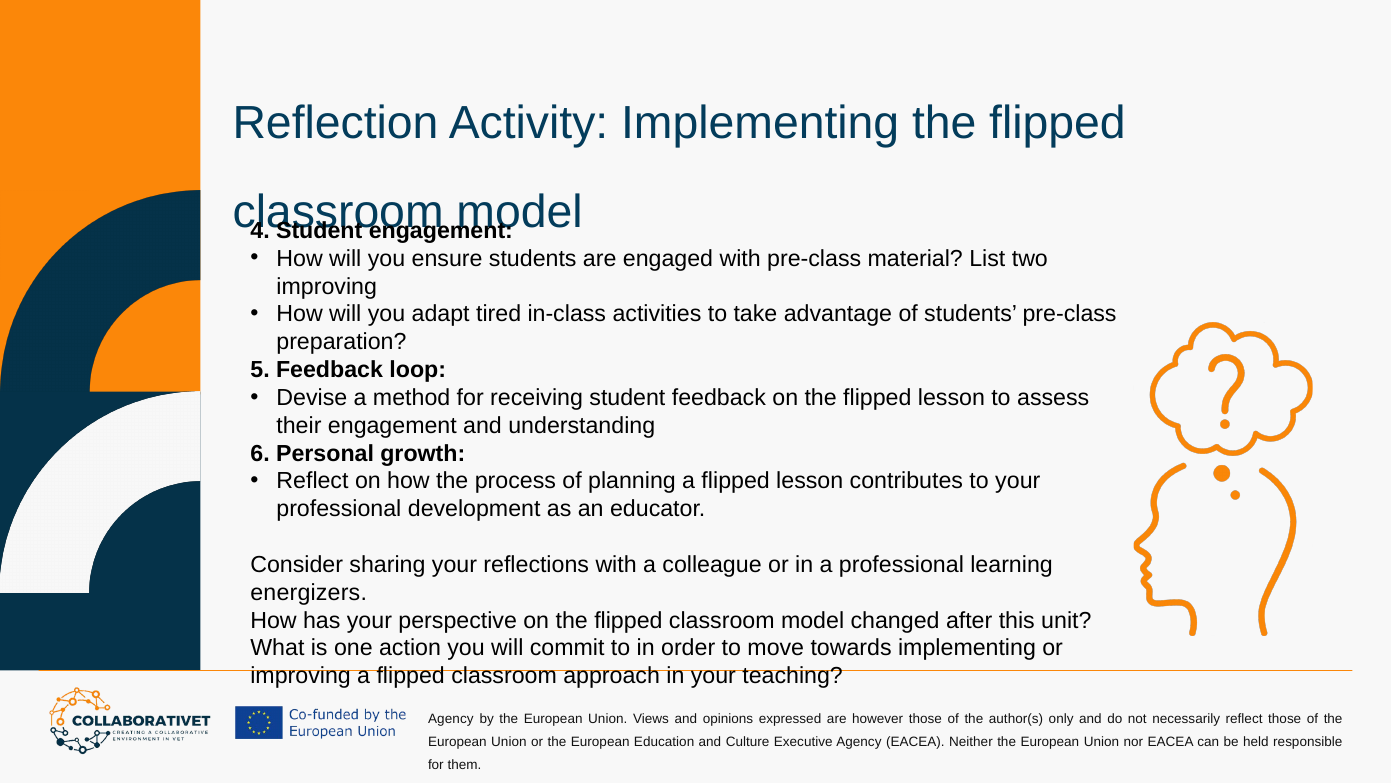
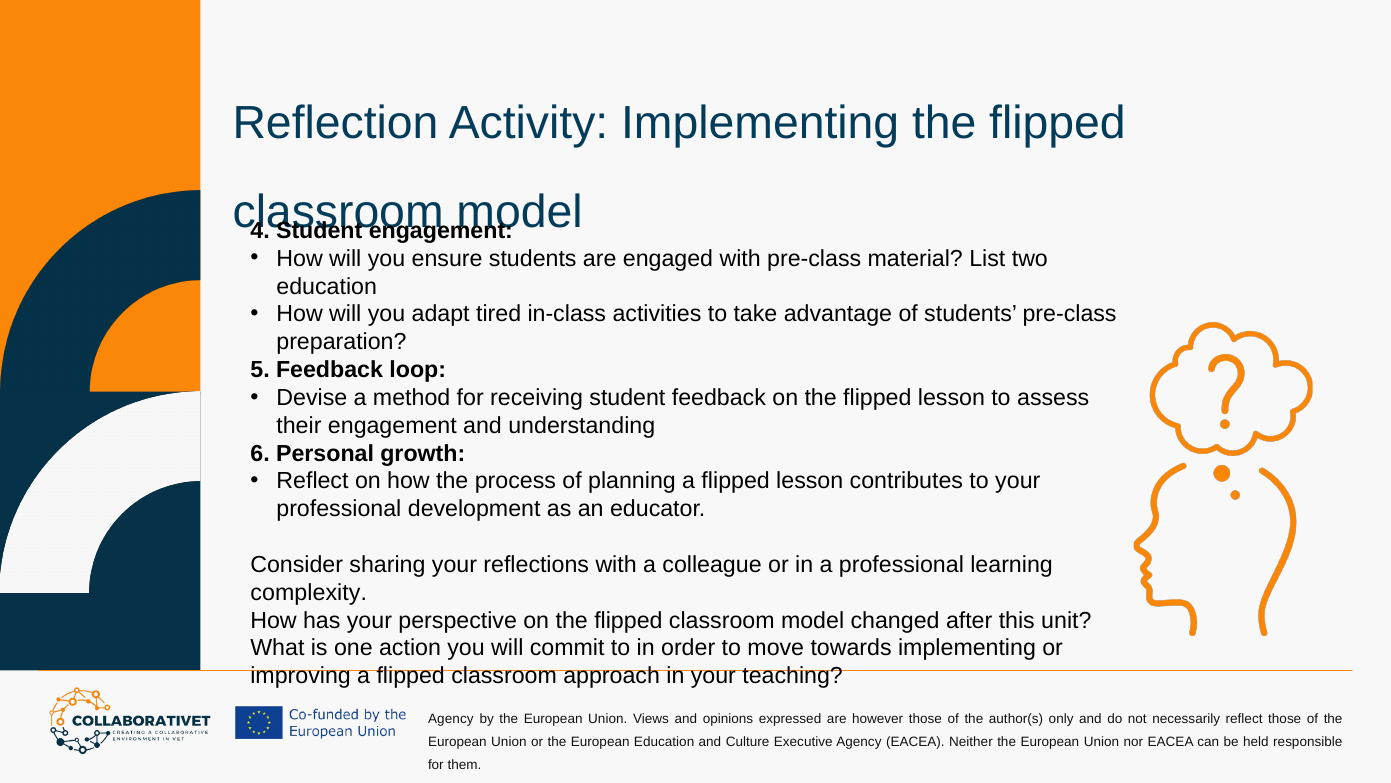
improving at (327, 286): improving -> education
energizers: energizers -> complexity
